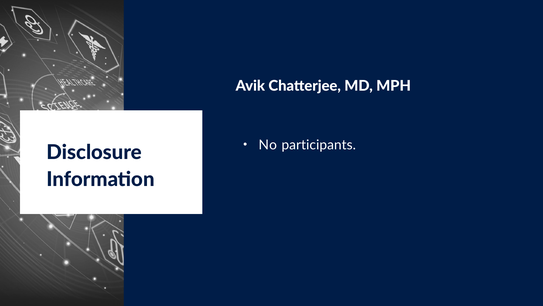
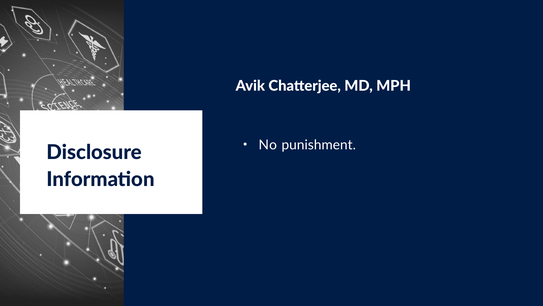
participants: participants -> punishment
